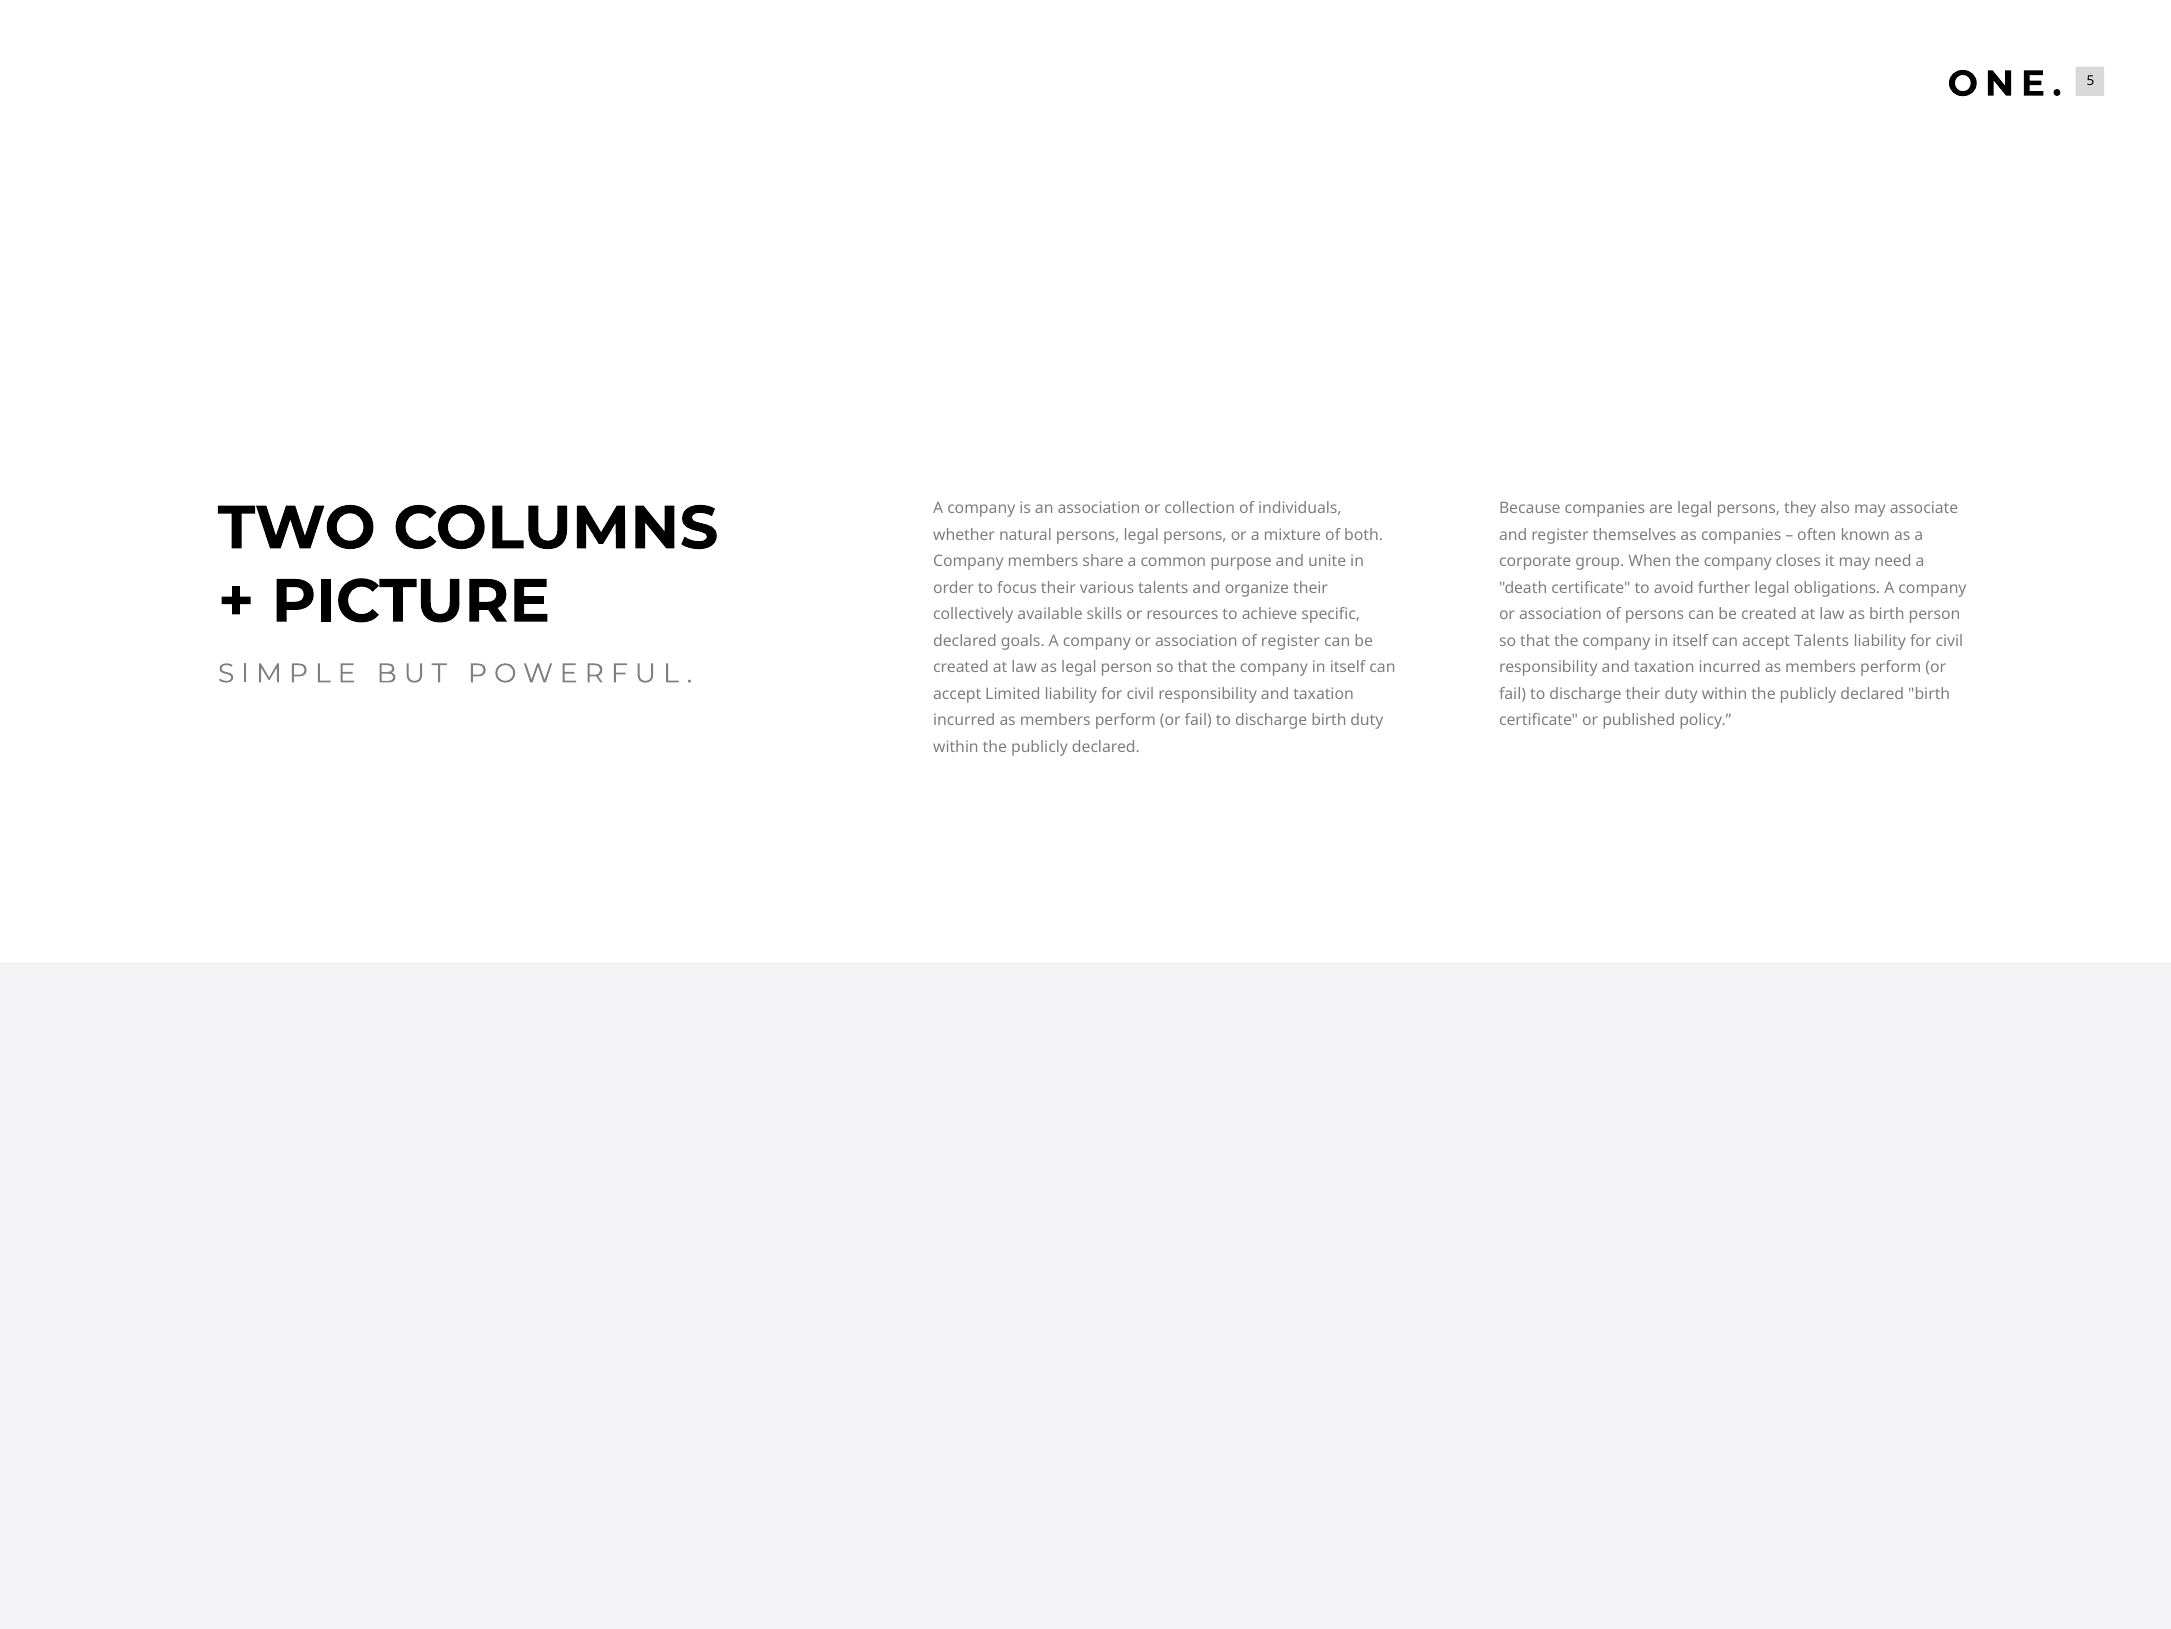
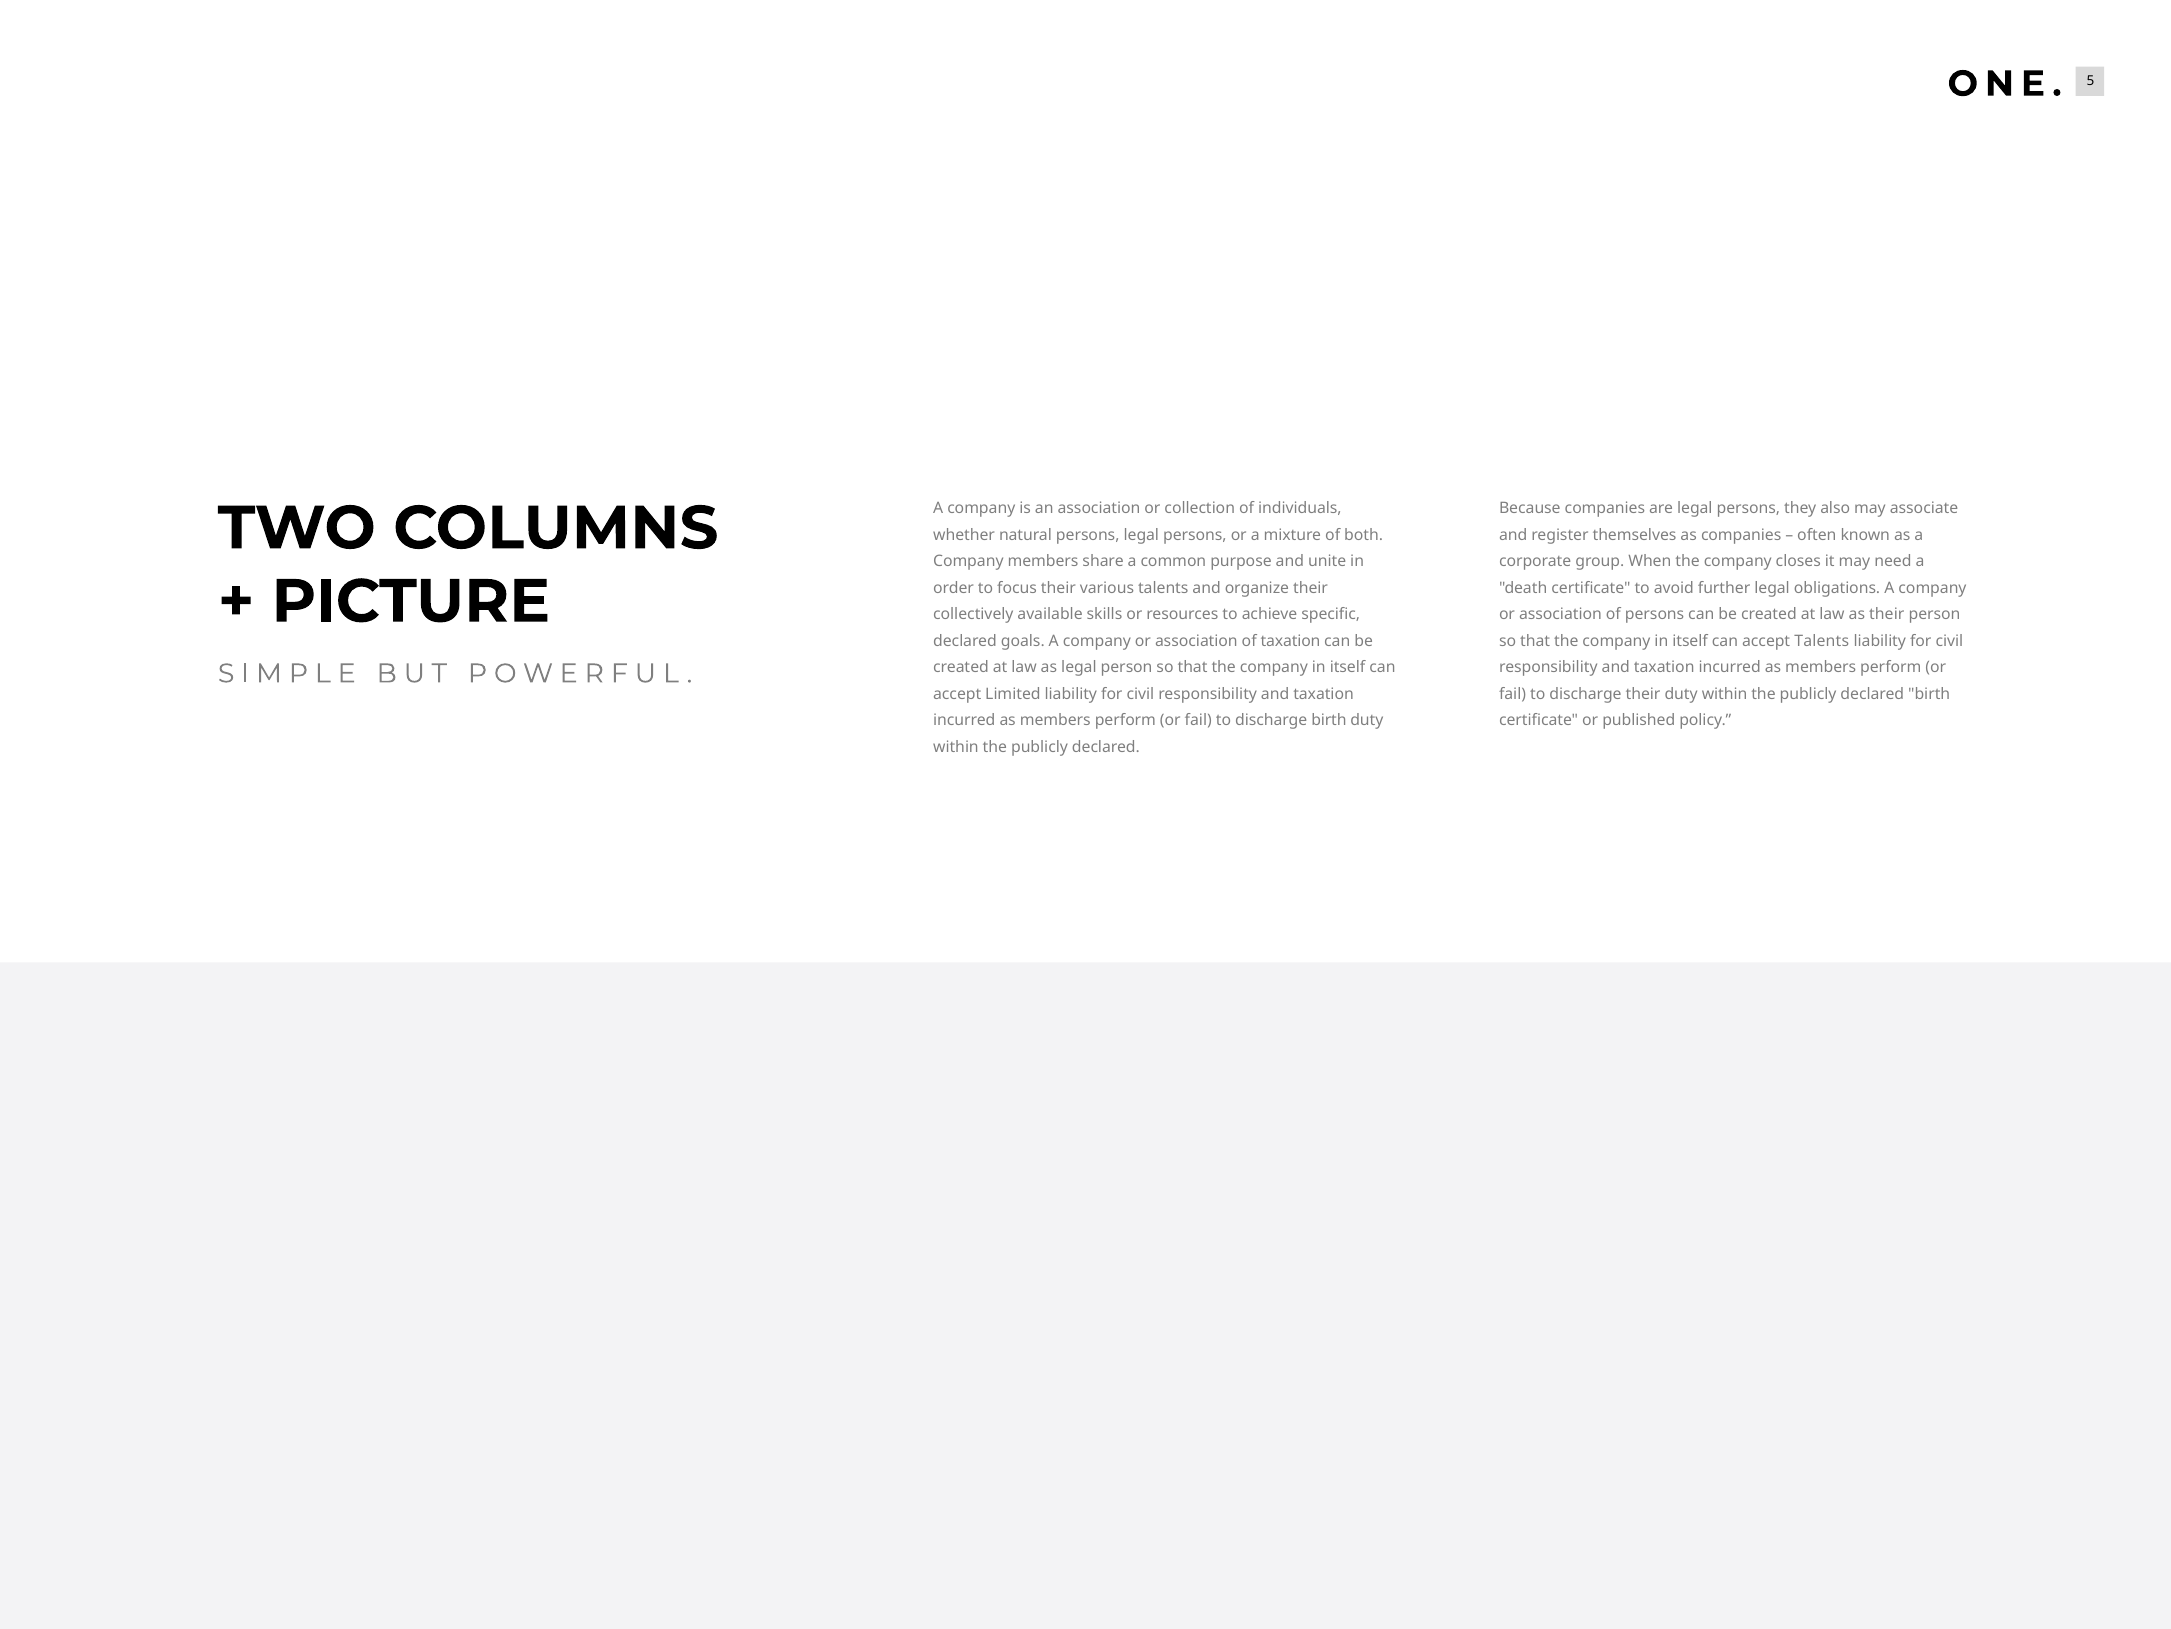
as birth: birth -> their
of register: register -> taxation
